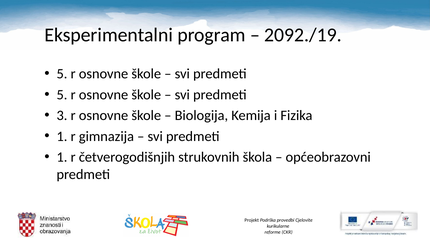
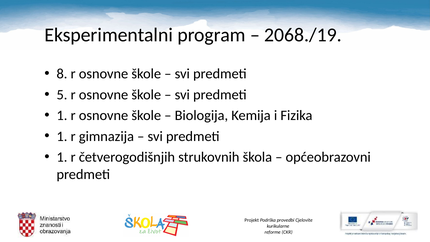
2092./19: 2092./19 -> 2068./19
5 at (62, 74): 5 -> 8
3 at (62, 115): 3 -> 1
